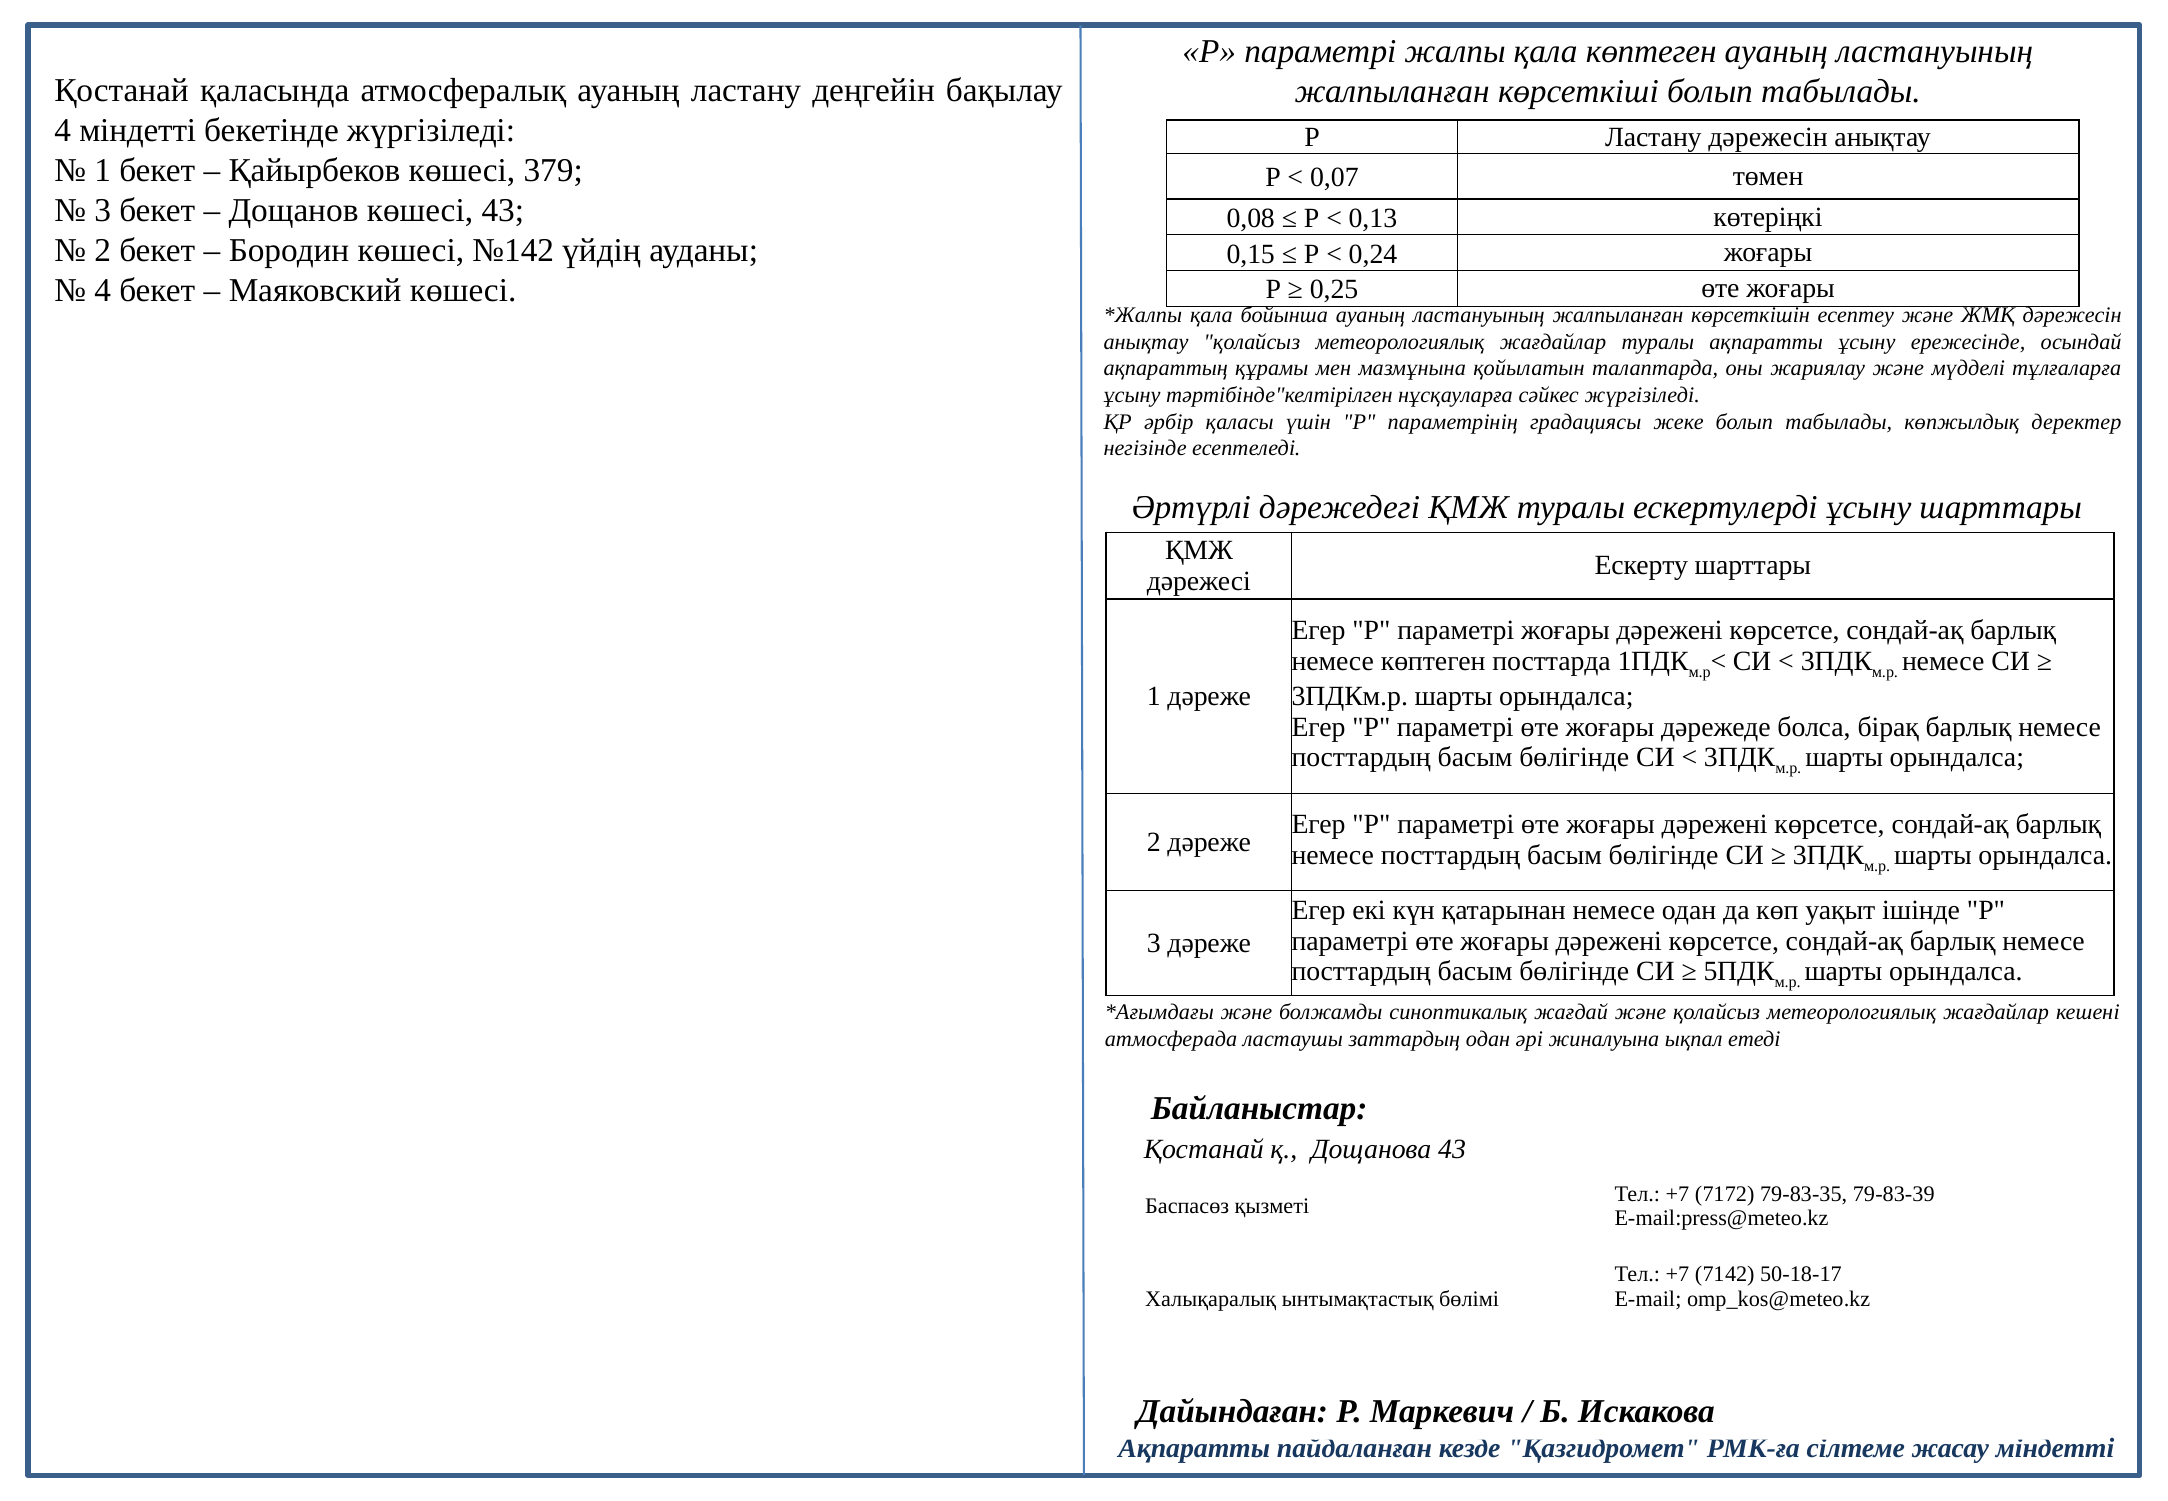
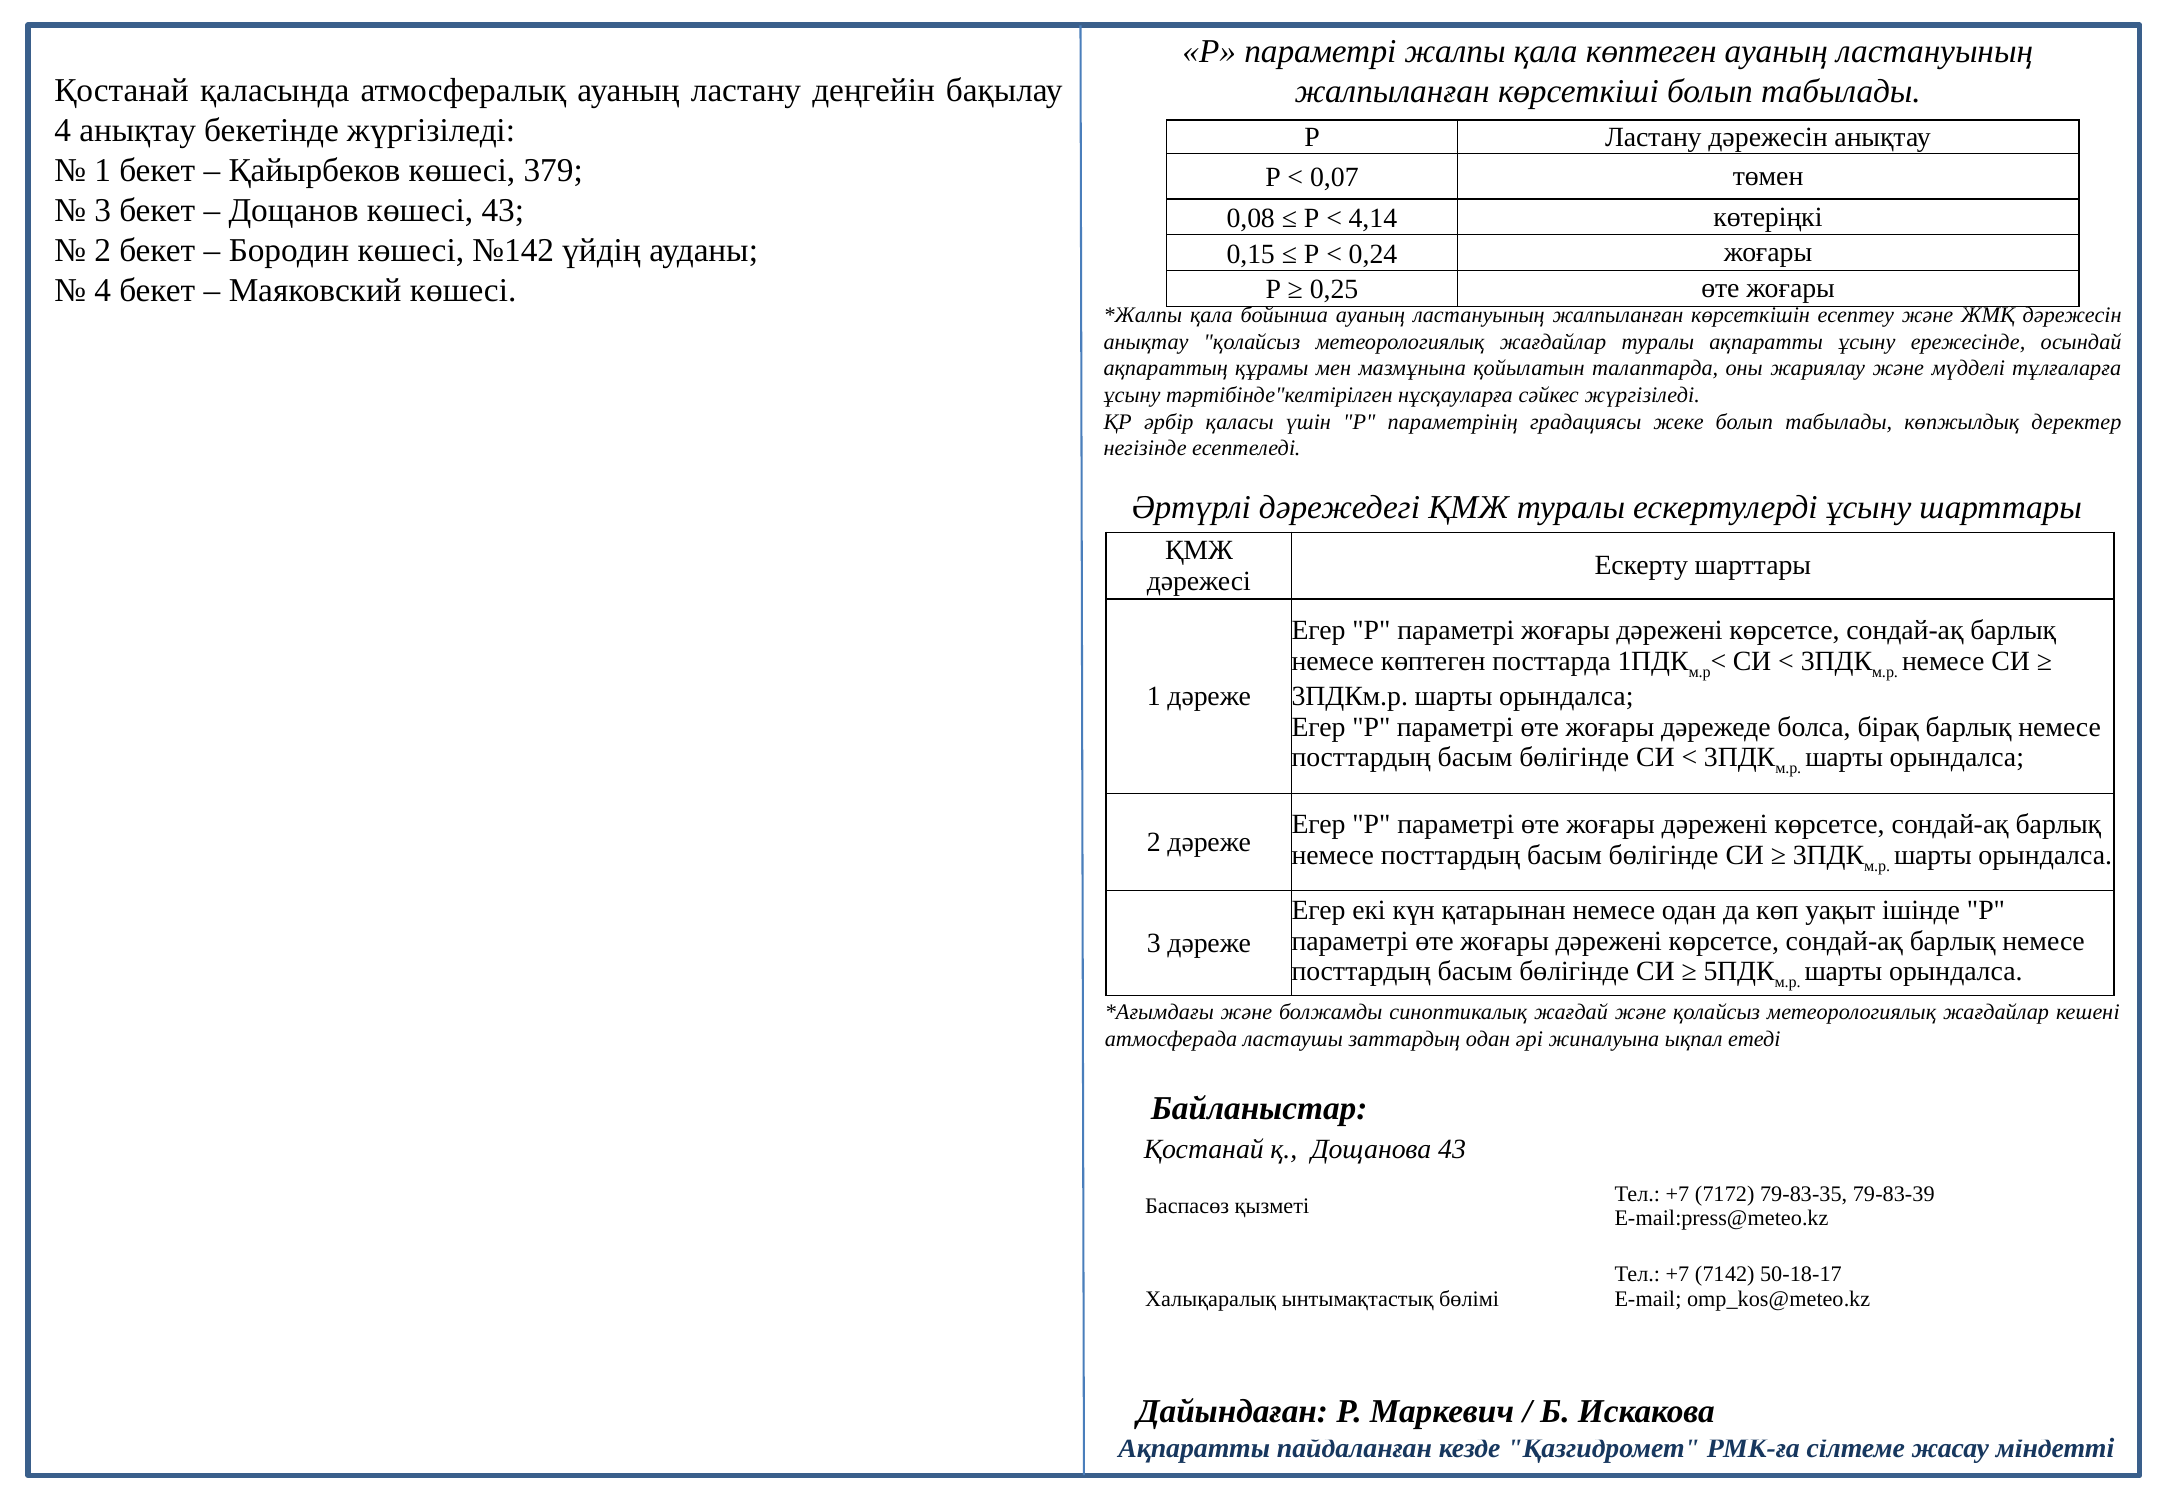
4 міндетті: міндетті -> анықтау
0,13: 0,13 -> 4,14
